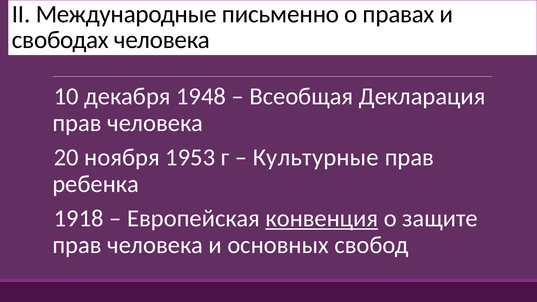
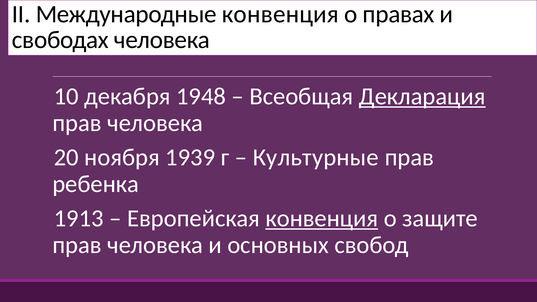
Международные письменно: письменно -> конвенция
Декларация underline: none -> present
1953: 1953 -> 1939
1918: 1918 -> 1913
